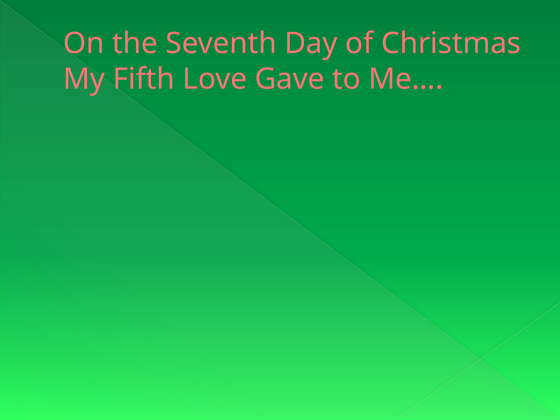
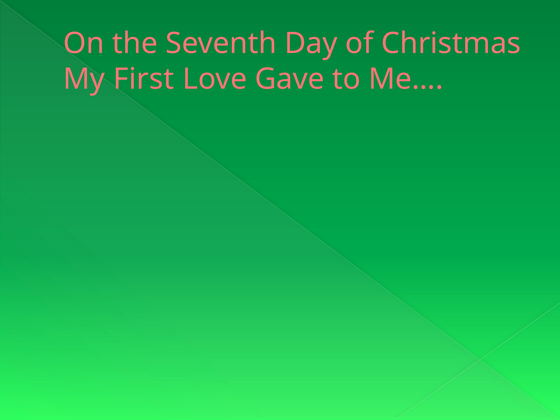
Fifth: Fifth -> First
